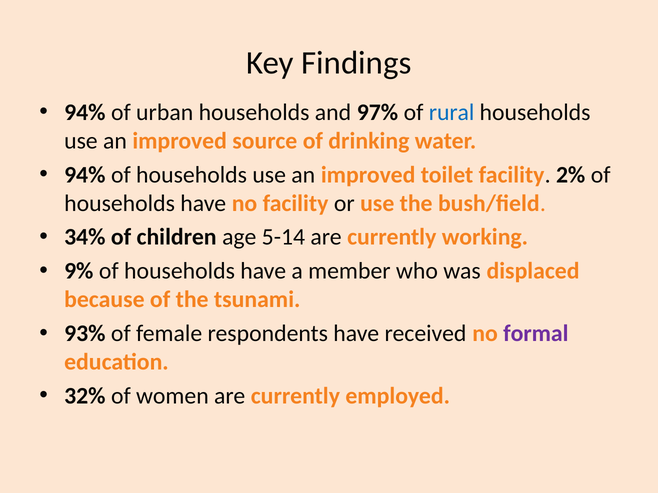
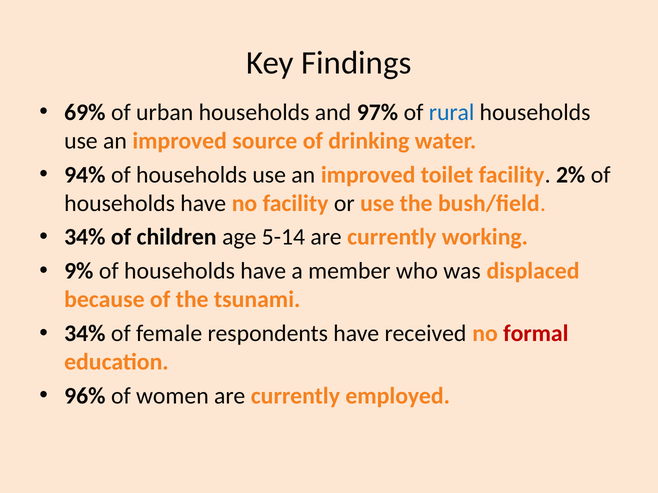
94% at (85, 112): 94% -> 69%
93% at (85, 334): 93% -> 34%
formal colour: purple -> red
32%: 32% -> 96%
